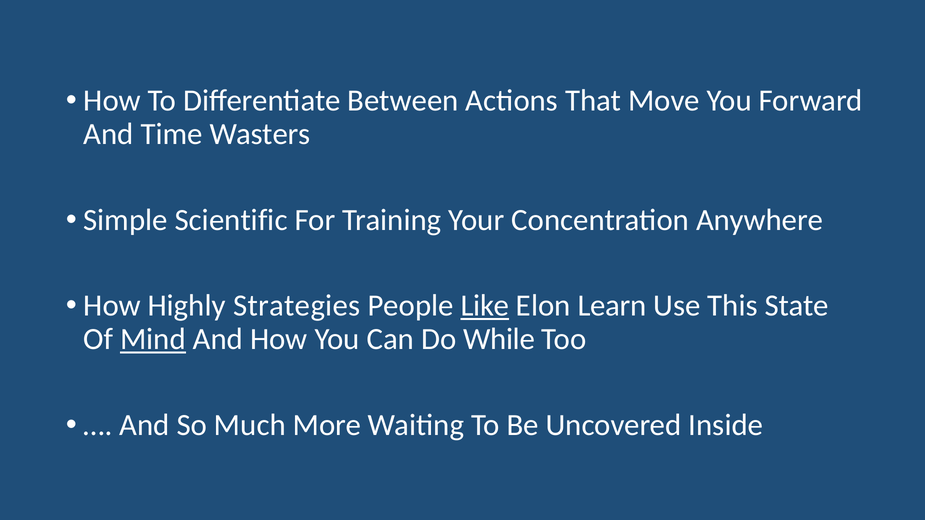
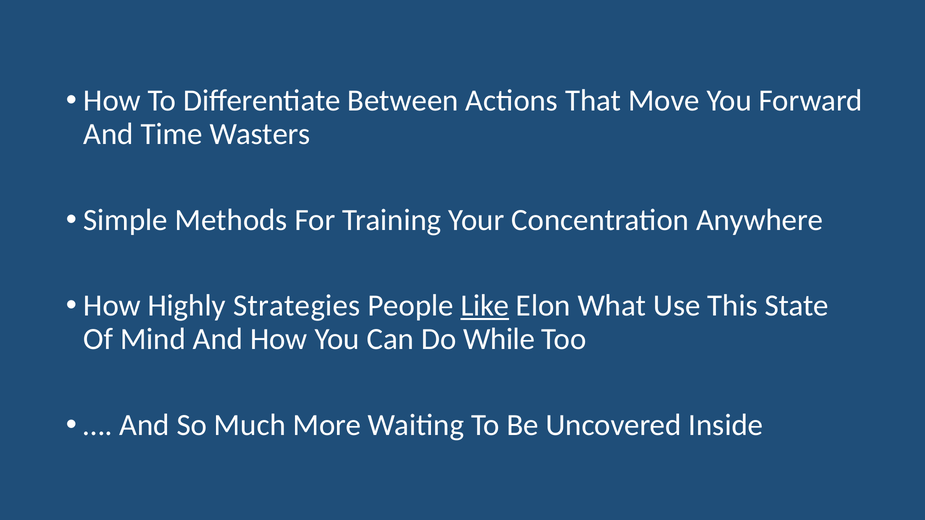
Scientific: Scientific -> Methods
Learn: Learn -> What
Mind underline: present -> none
